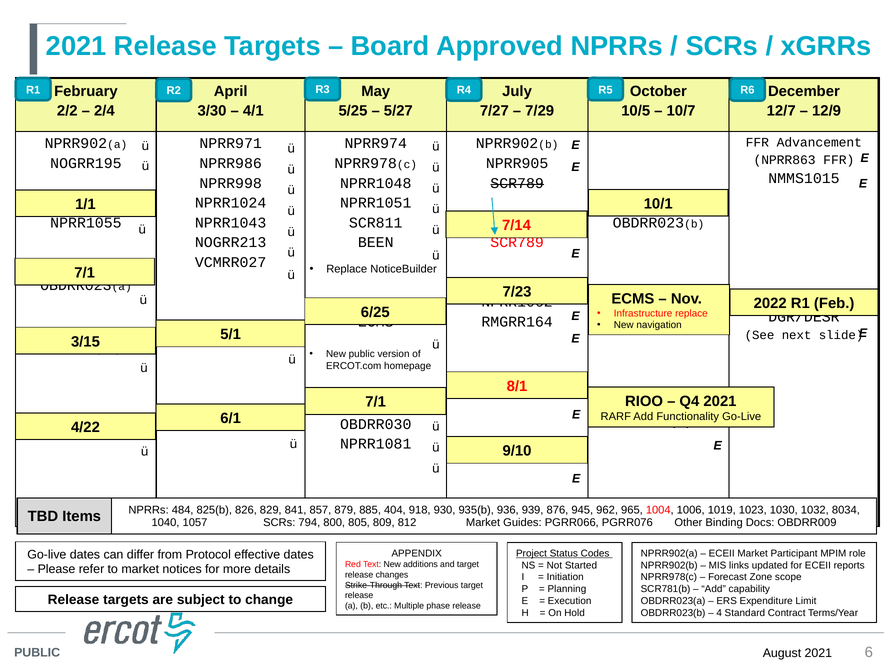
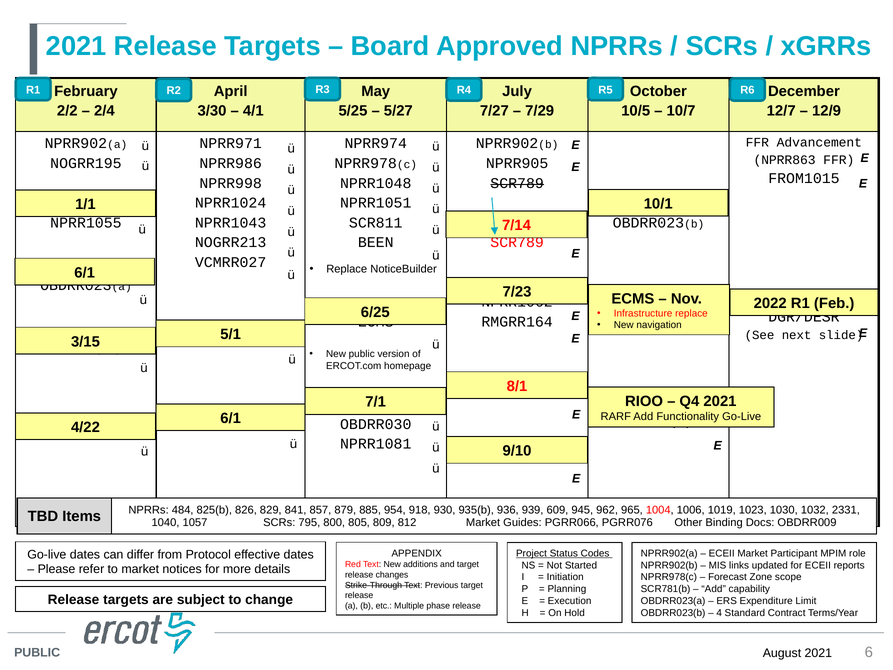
NMMS1015: NMMS1015 -> FROM1015
7/1 at (85, 273): 7/1 -> 6/1
404: 404 -> 954
876: 876 -> 609
8034: 8034 -> 2331
794: 794 -> 795
